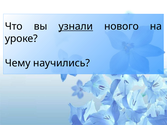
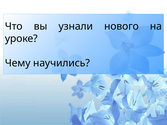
узнали underline: present -> none
